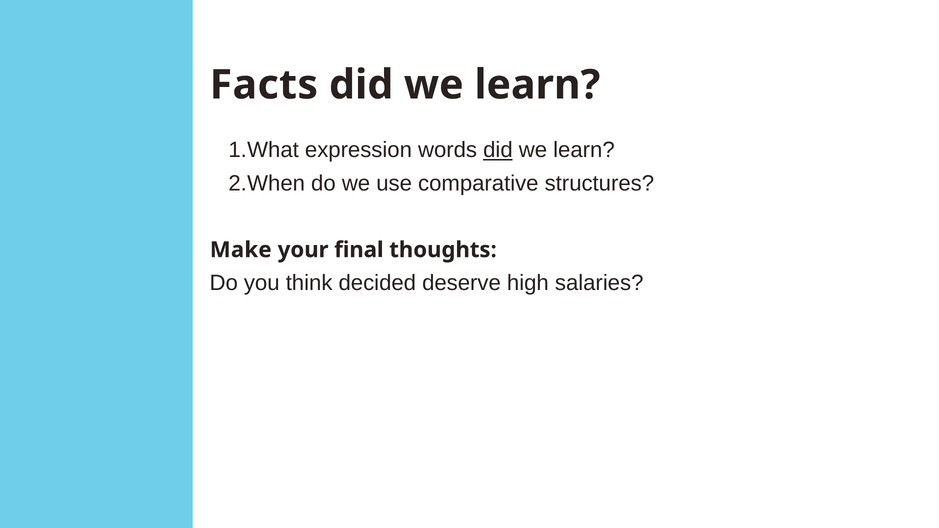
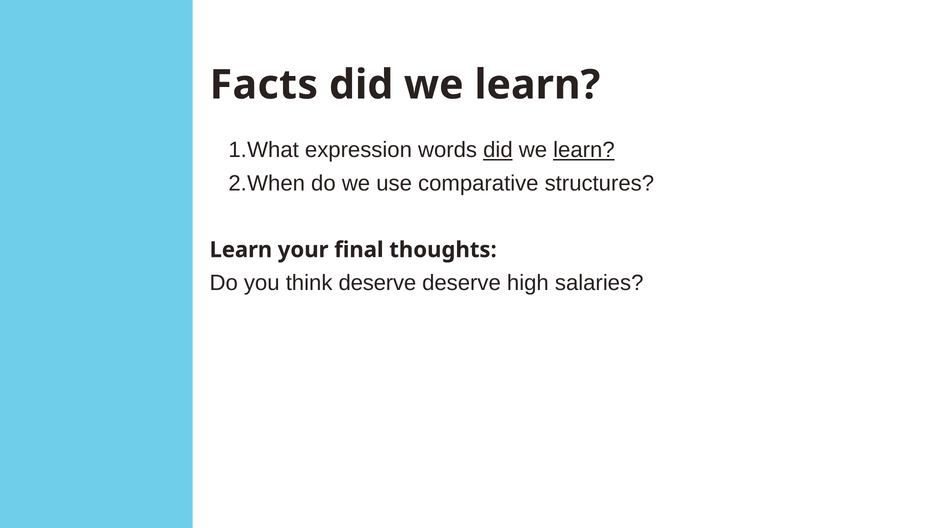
learn at (584, 150) underline: none -> present
Make at (241, 250): Make -> Learn
think decided: decided -> deserve
